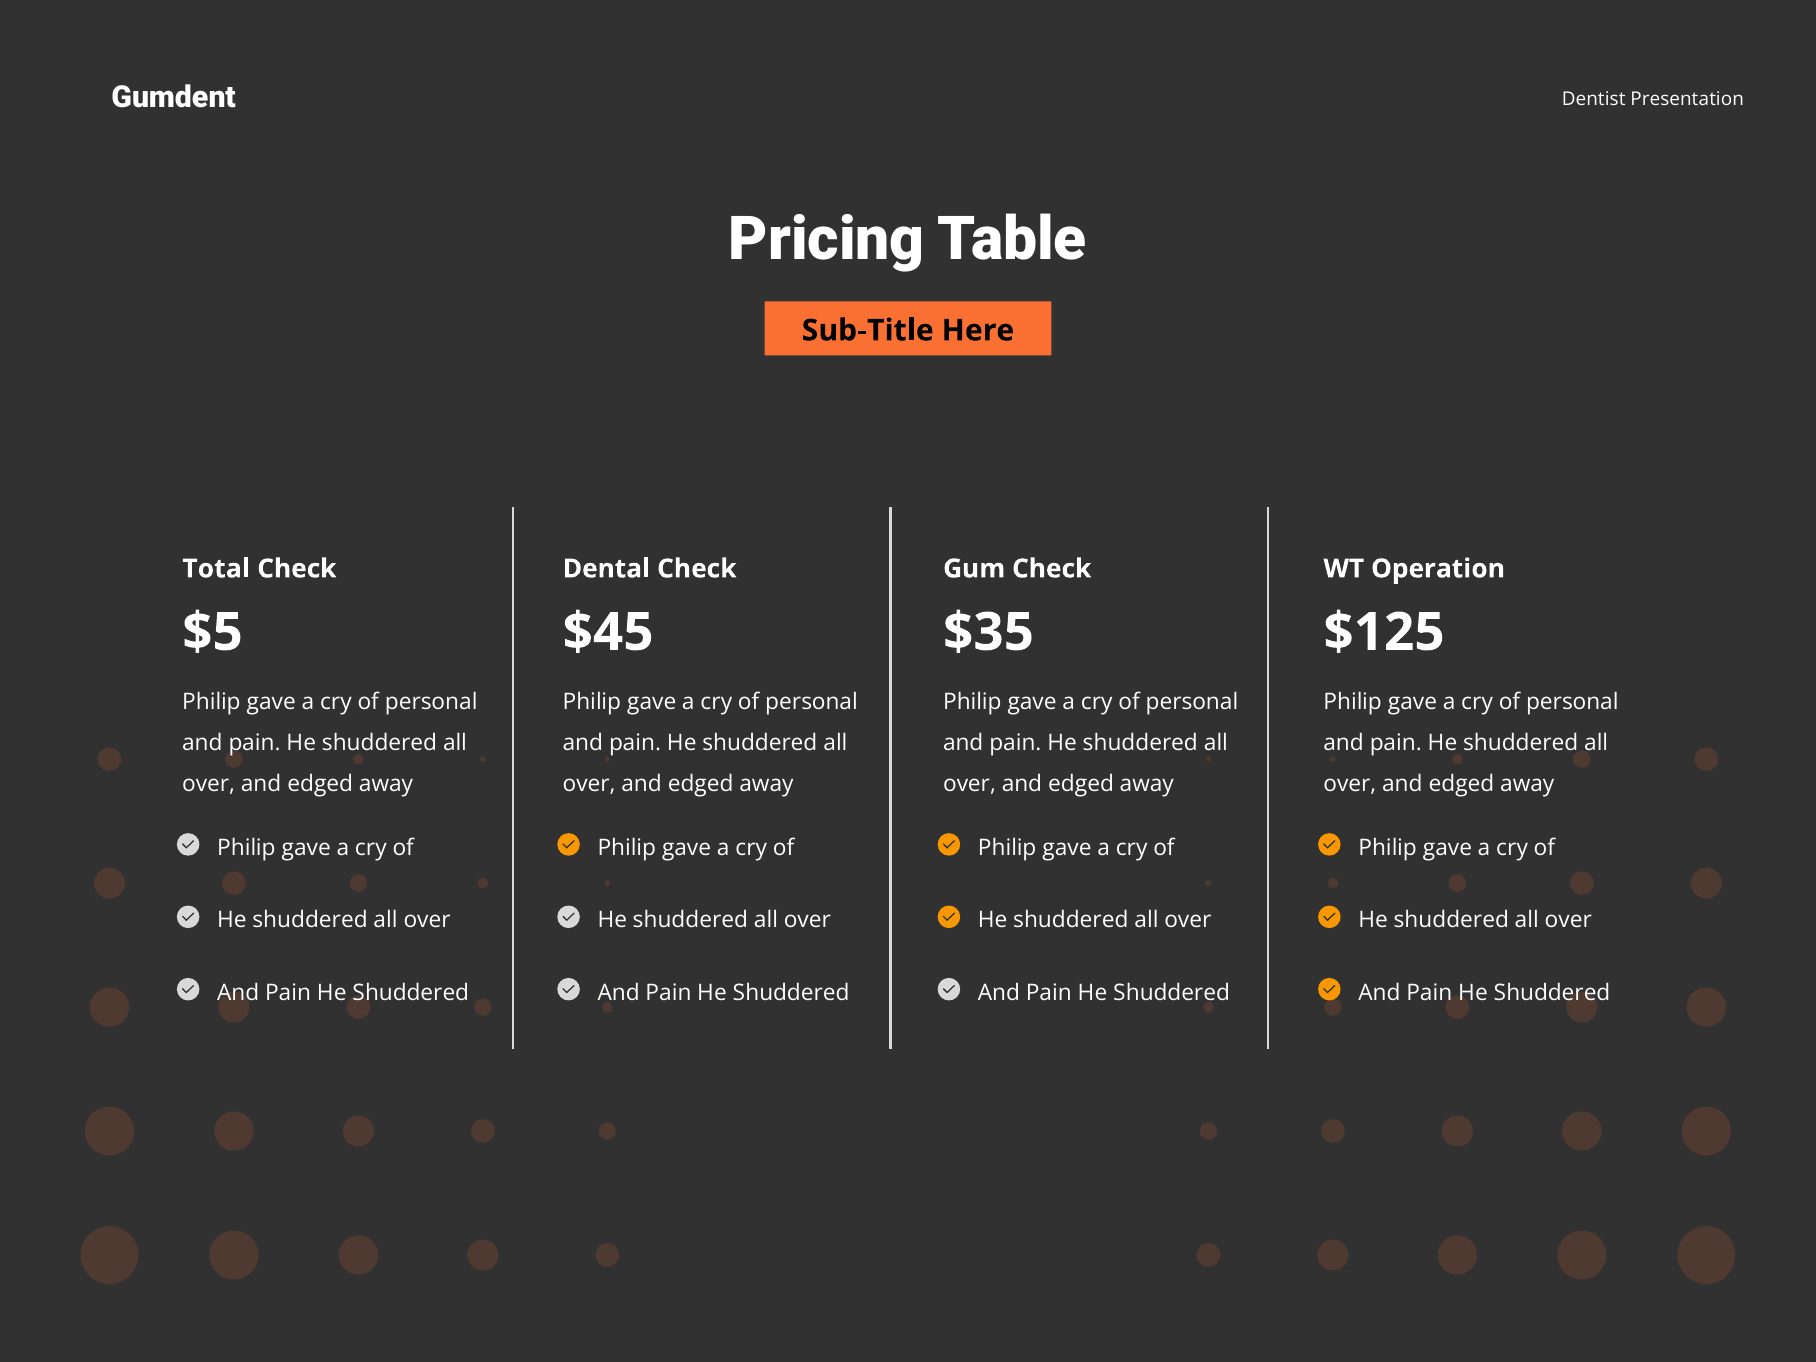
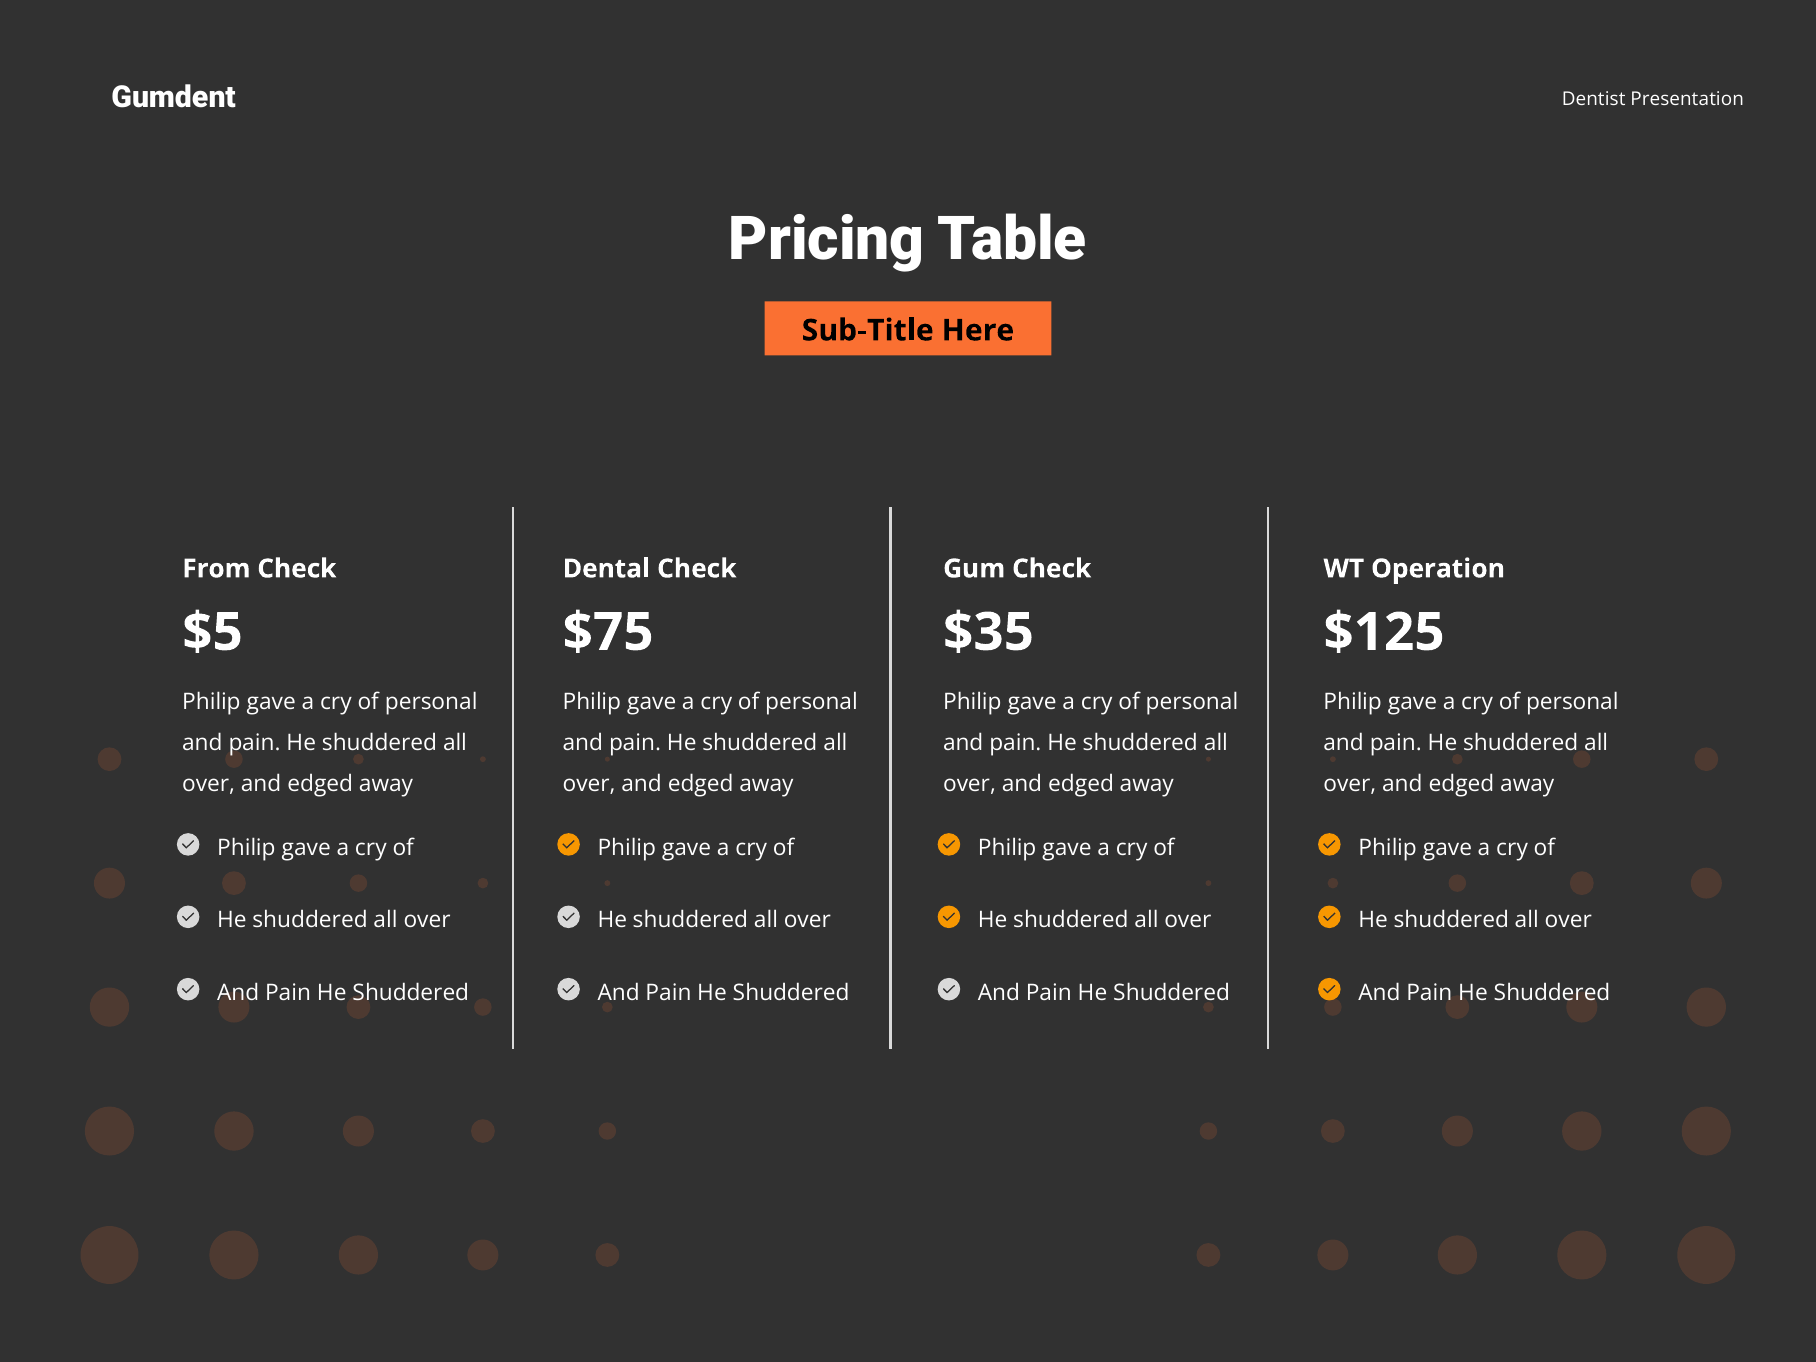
Total: Total -> From
$45: $45 -> $75
